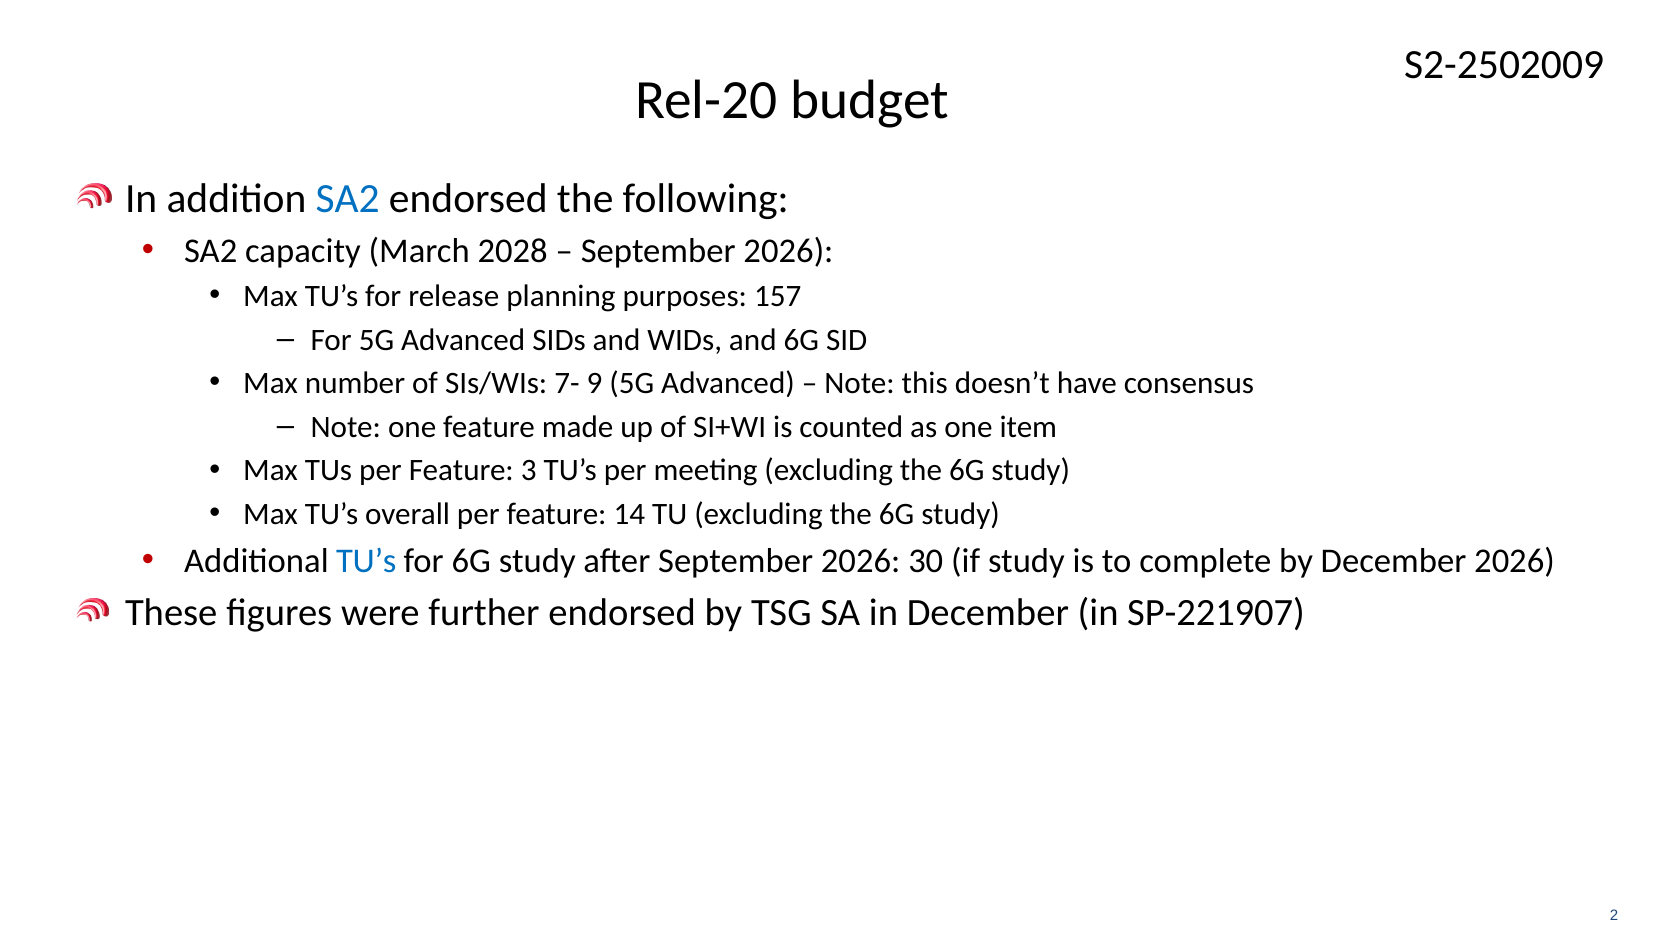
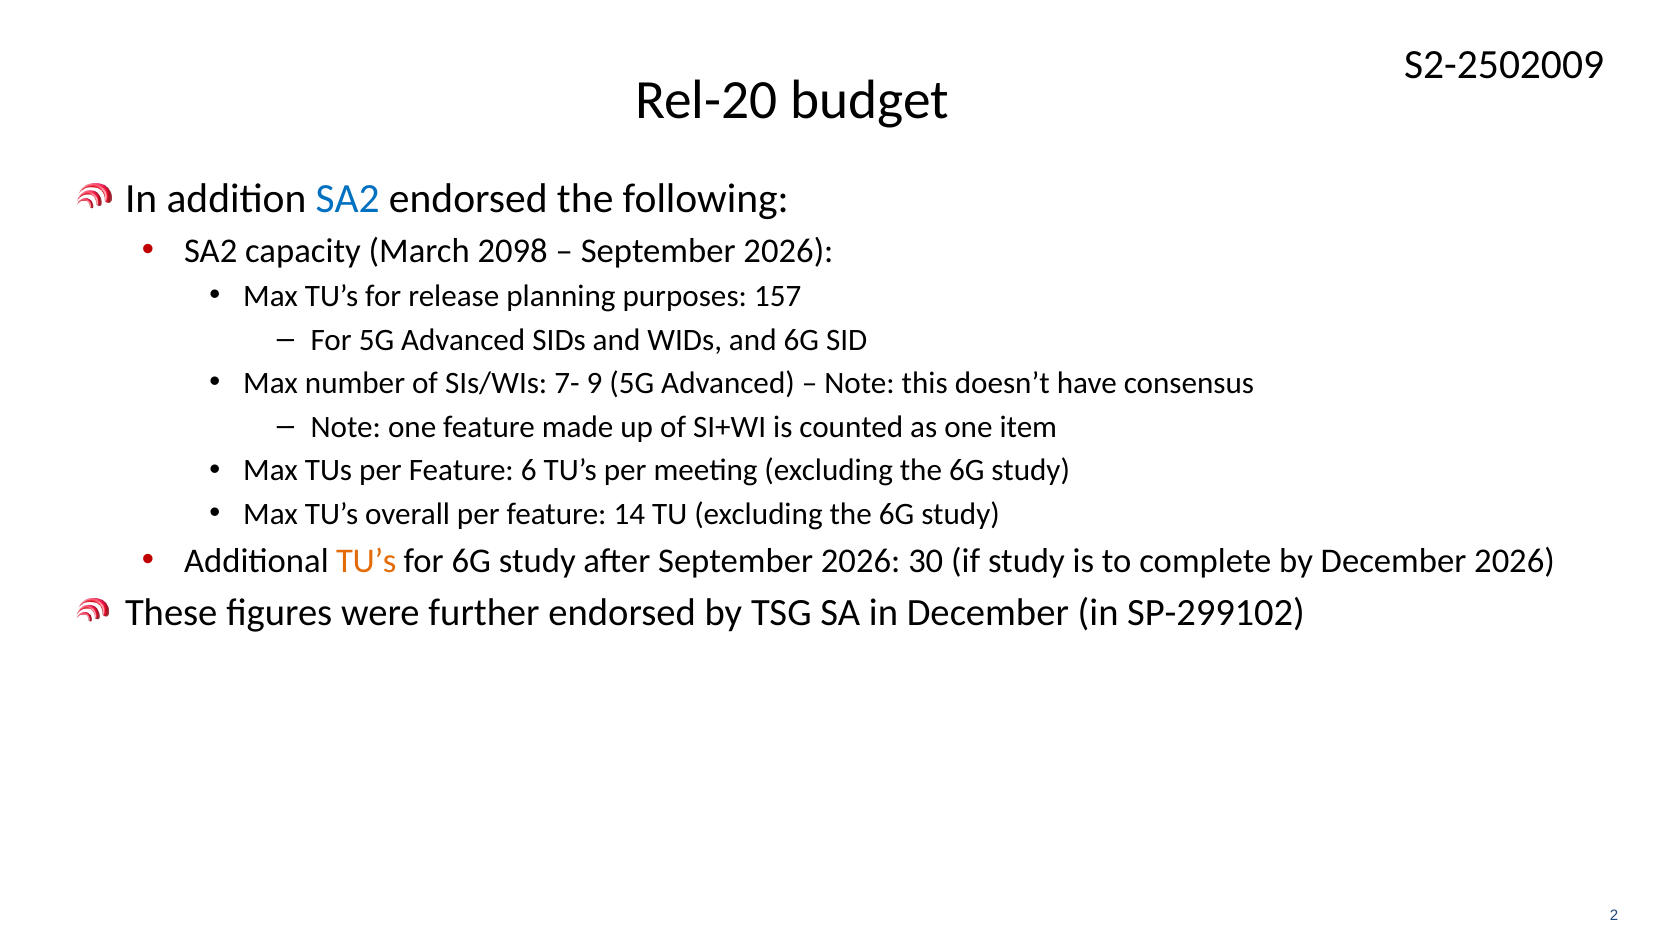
2028: 2028 -> 2098
3: 3 -> 6
TU’s at (366, 561) colour: blue -> orange
SP-221907: SP-221907 -> SP-299102
